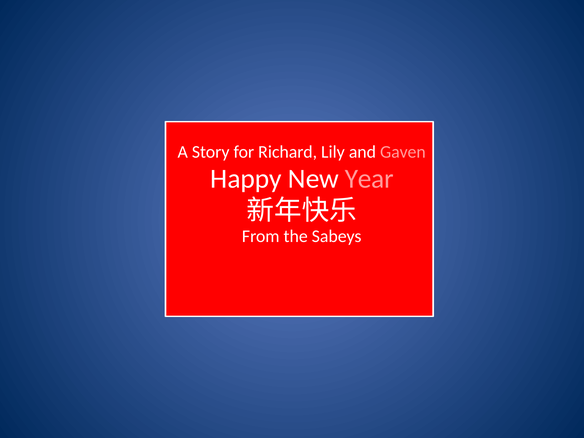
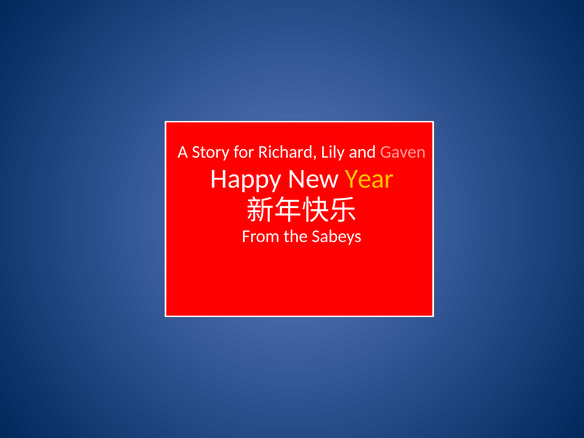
Year colour: pink -> yellow
